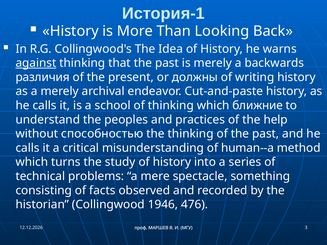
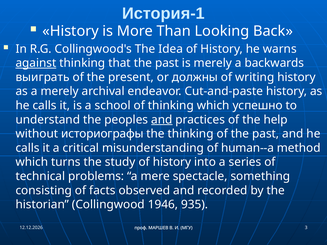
различия: различия -> выиграть
ближние: ближние -> успешно
and at (162, 120) underline: none -> present
способностью: способностью -> историографы
476: 476 -> 935
